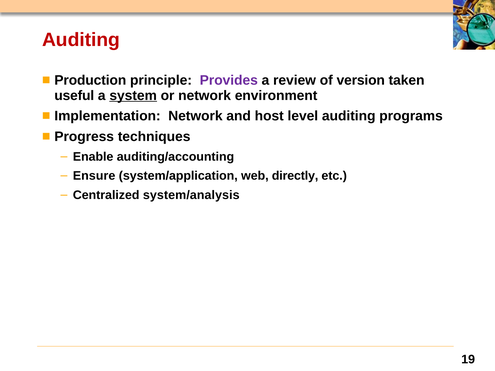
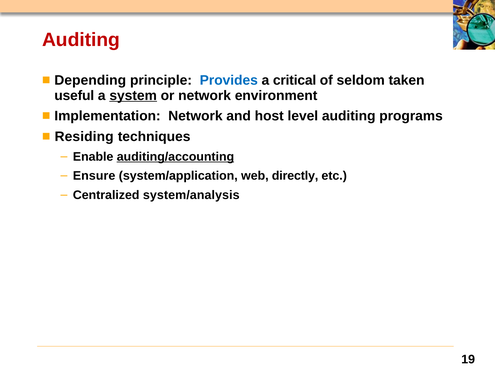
Production: Production -> Depending
Provides colour: purple -> blue
review: review -> critical
version: version -> seldom
Progress: Progress -> Residing
auditing/accounting underline: none -> present
